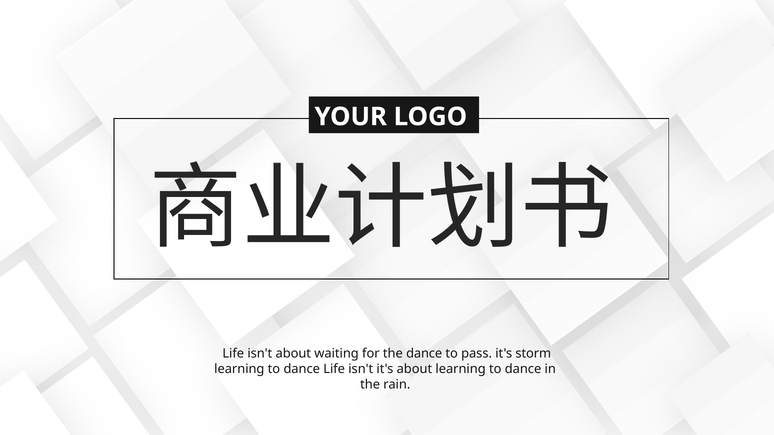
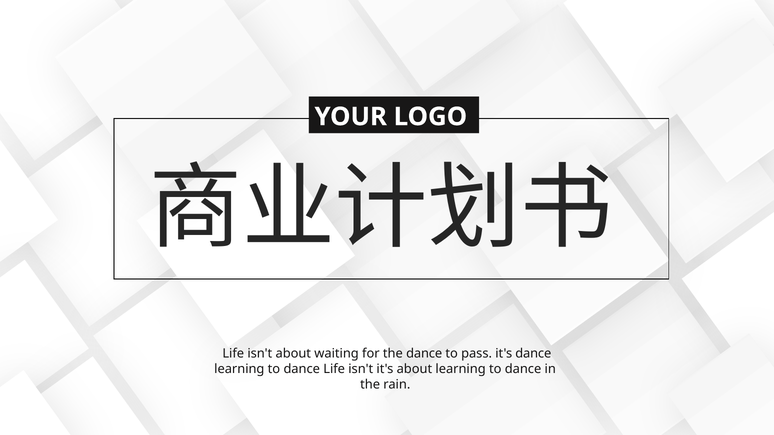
it's storm: storm -> dance
